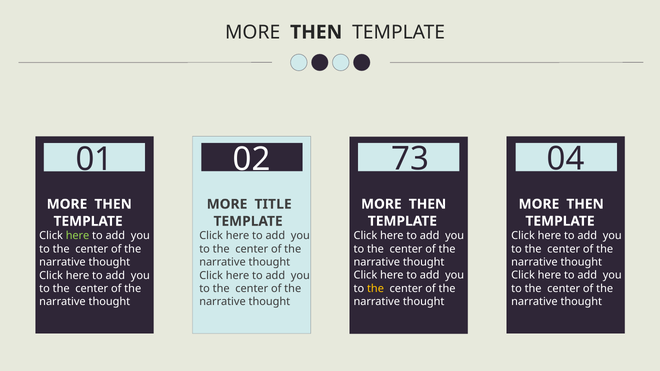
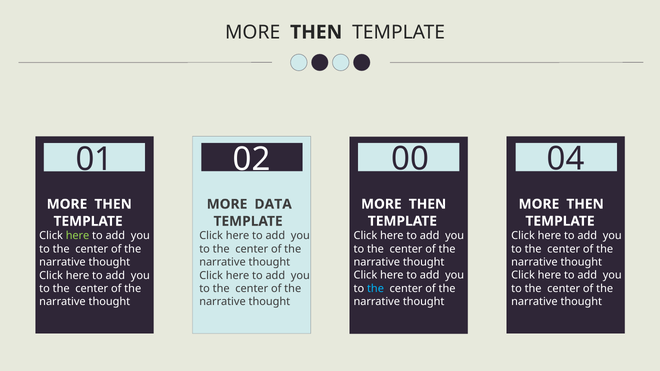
73: 73 -> 00
TITLE: TITLE -> DATA
the at (375, 289) colour: yellow -> light blue
